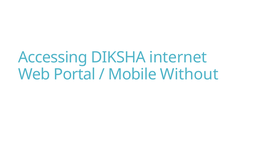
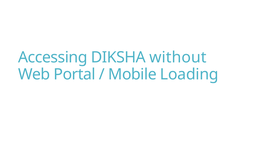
internet: internet -> without
Without: Without -> Loading
